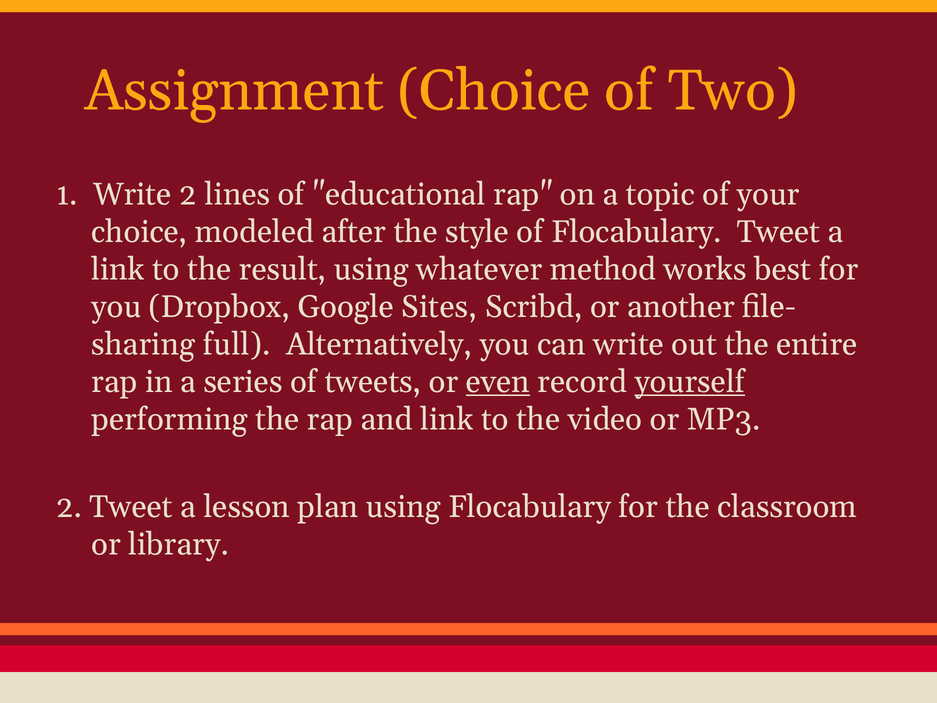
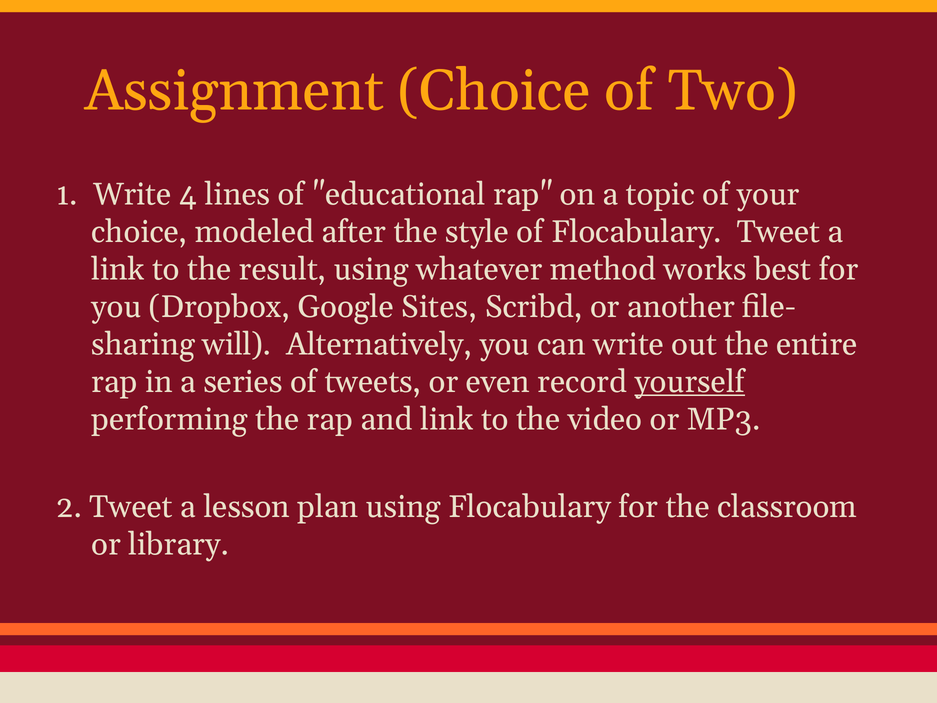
Write 2: 2 -> 4
full: full -> will
even underline: present -> none
